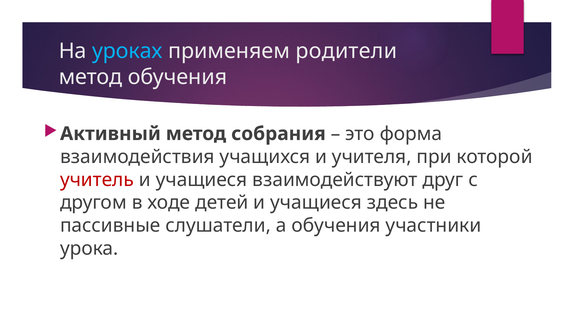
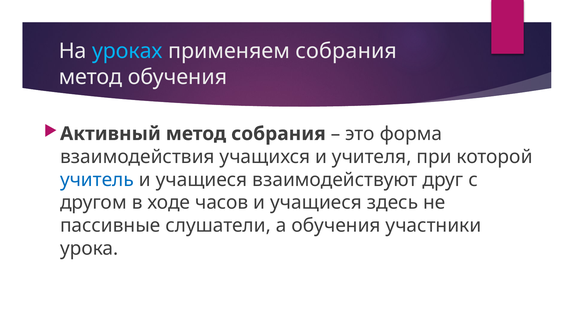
применяем родители: родители -> собрания
учитель colour: red -> blue
детей: детей -> часов
